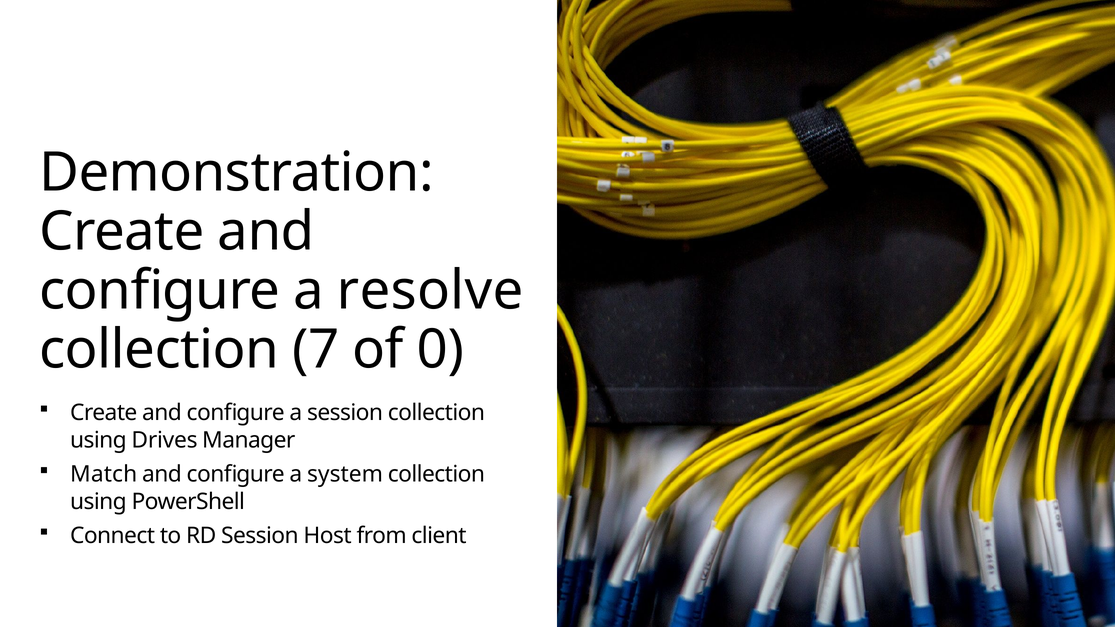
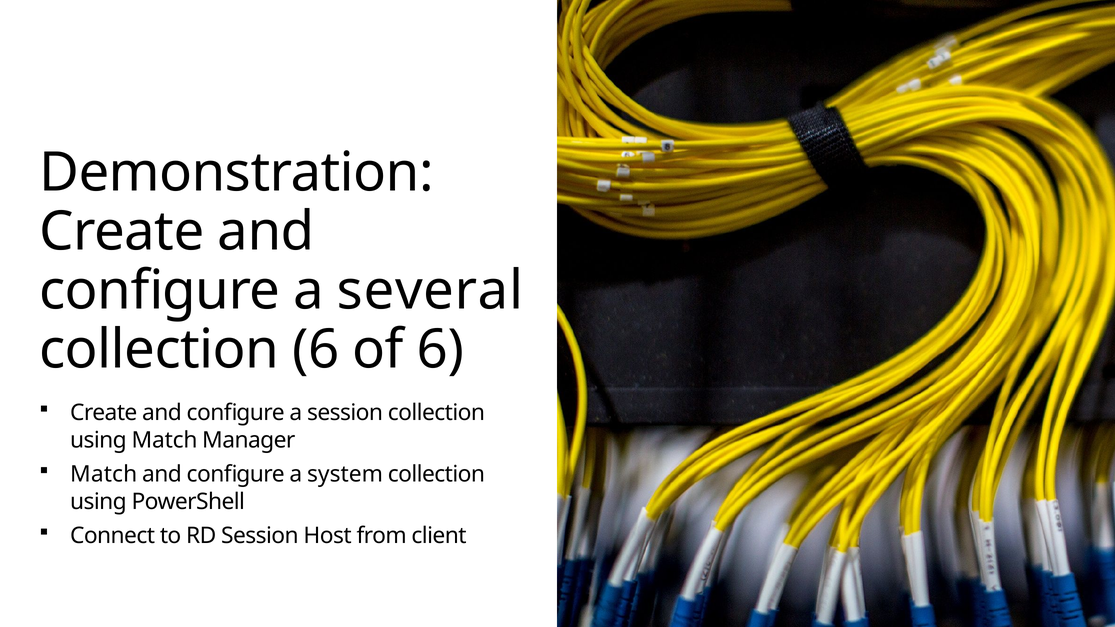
resolve: resolve -> several
collection 7: 7 -> 6
of 0: 0 -> 6
using Drives: Drives -> Match
